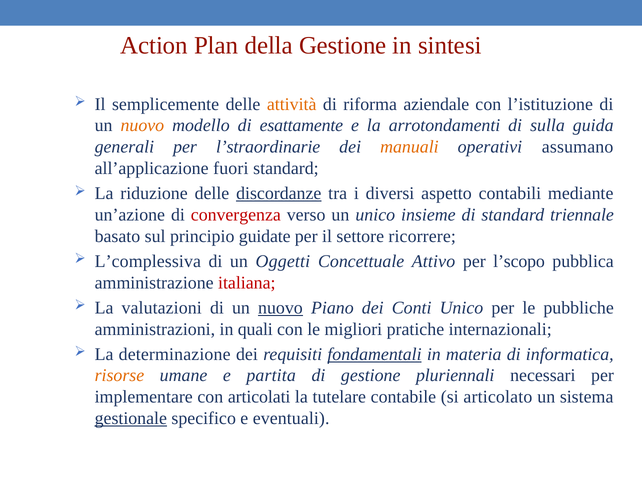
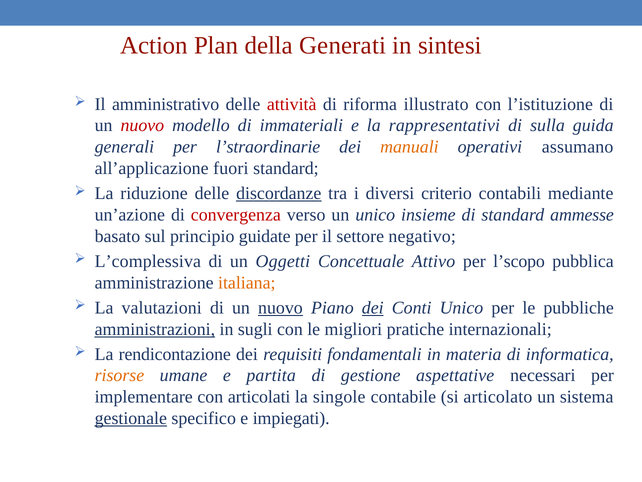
della Gestione: Gestione -> Generati
semplicemente: semplicemente -> amministrativo
attività colour: orange -> red
aziendale: aziendale -> illustrato
nuovo at (142, 125) colour: orange -> red
esattamente: esattamente -> immateriali
arrotondamenti: arrotondamenti -> rappresentativi
aspetto: aspetto -> criterio
triennale: triennale -> ammesse
ricorrere: ricorrere -> negativo
italiana colour: red -> orange
dei at (373, 307) underline: none -> present
amministrazioni underline: none -> present
quali: quali -> sugli
determinazione: determinazione -> rendicontazione
fondamentali underline: present -> none
pluriennali: pluriennali -> aspettative
tutelare: tutelare -> singole
eventuali: eventuali -> impiegati
